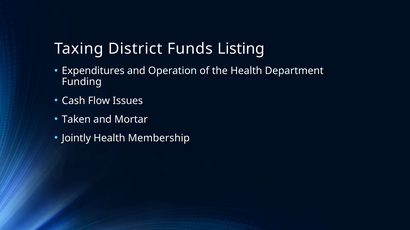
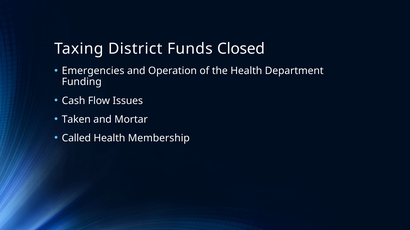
Listing: Listing -> Closed
Expenditures: Expenditures -> Emergencies
Jointly: Jointly -> Called
